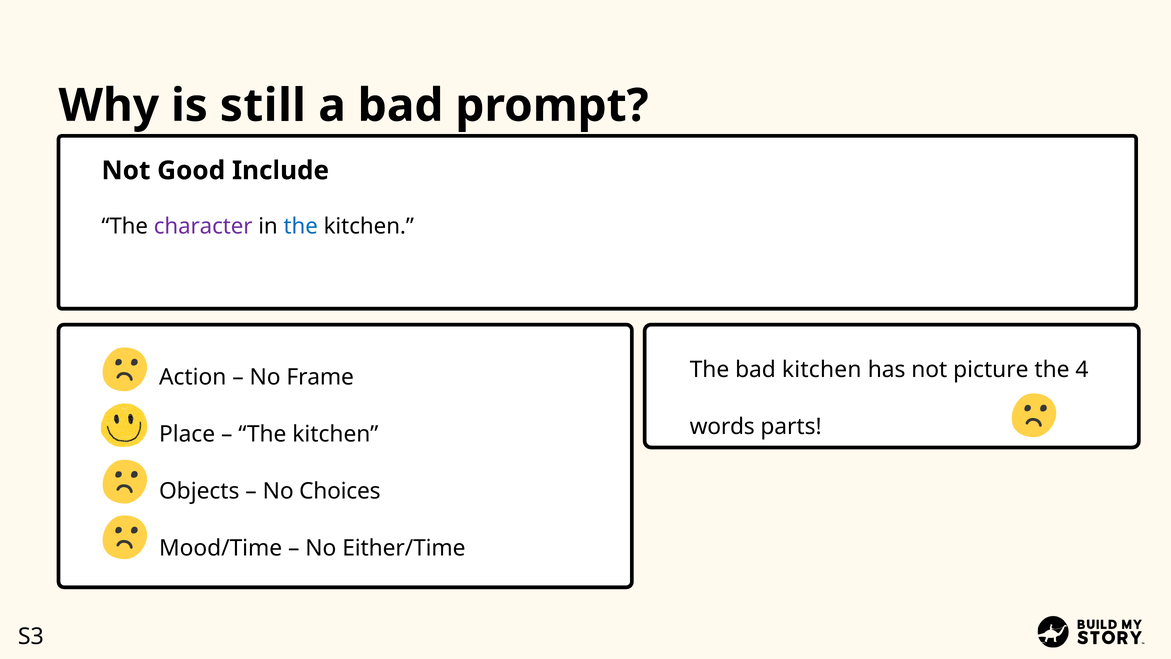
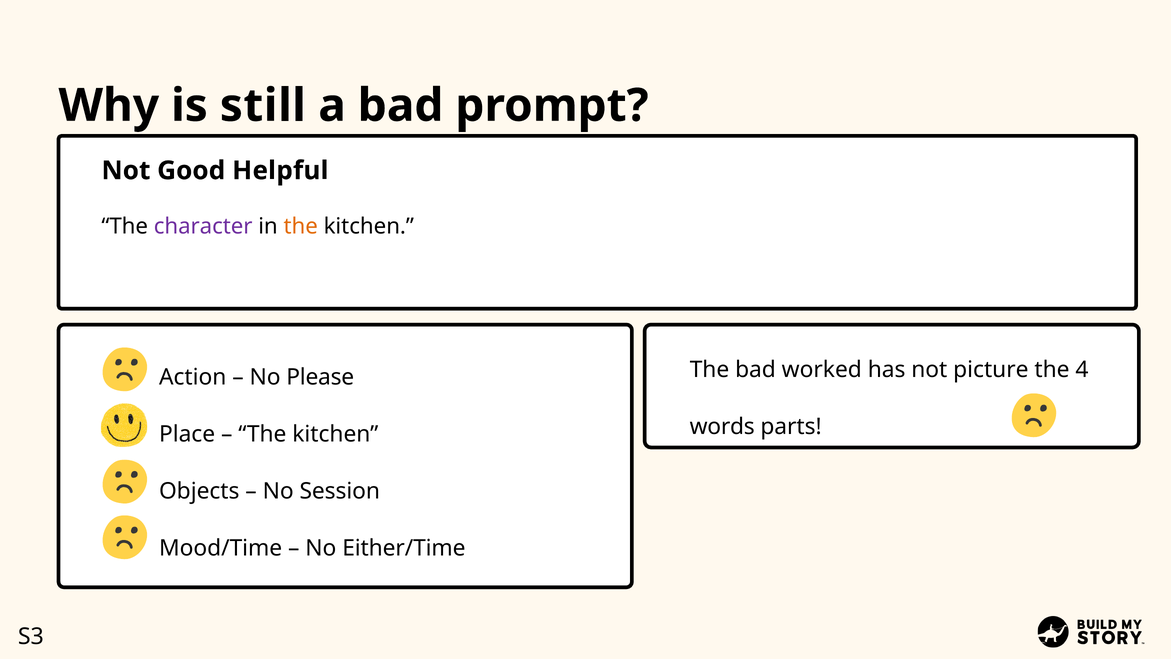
Include: Include -> Helpful
the at (301, 226) colour: blue -> orange
bad kitchen: kitchen -> worked
Frame: Frame -> Please
Choices: Choices -> Session
